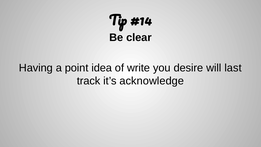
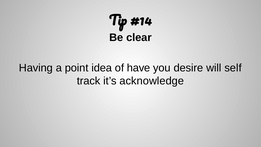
write: write -> have
last: last -> self
